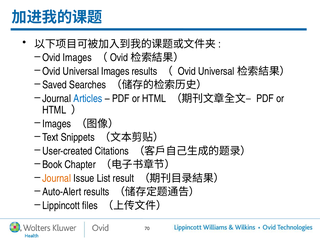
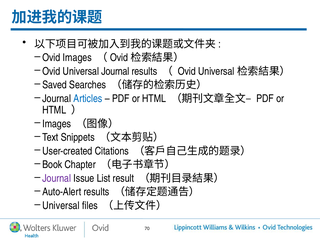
Universal Images: Images -> Journal
Journal at (57, 178) colour: orange -> purple
Lippincott at (61, 206): Lippincott -> Universal
